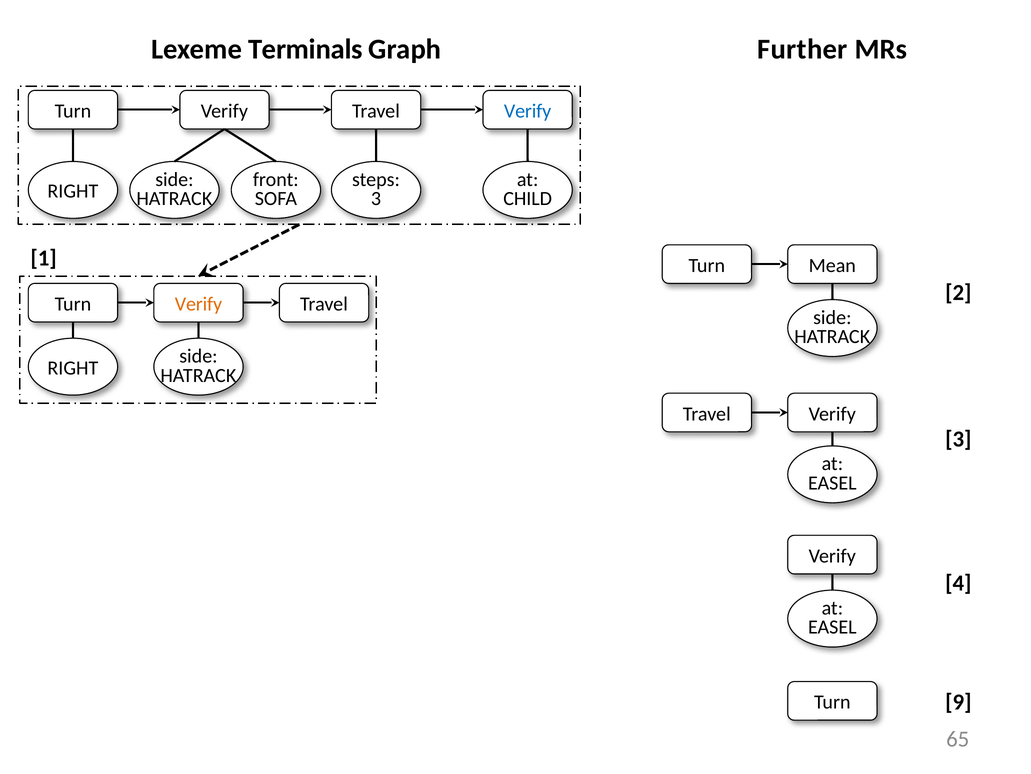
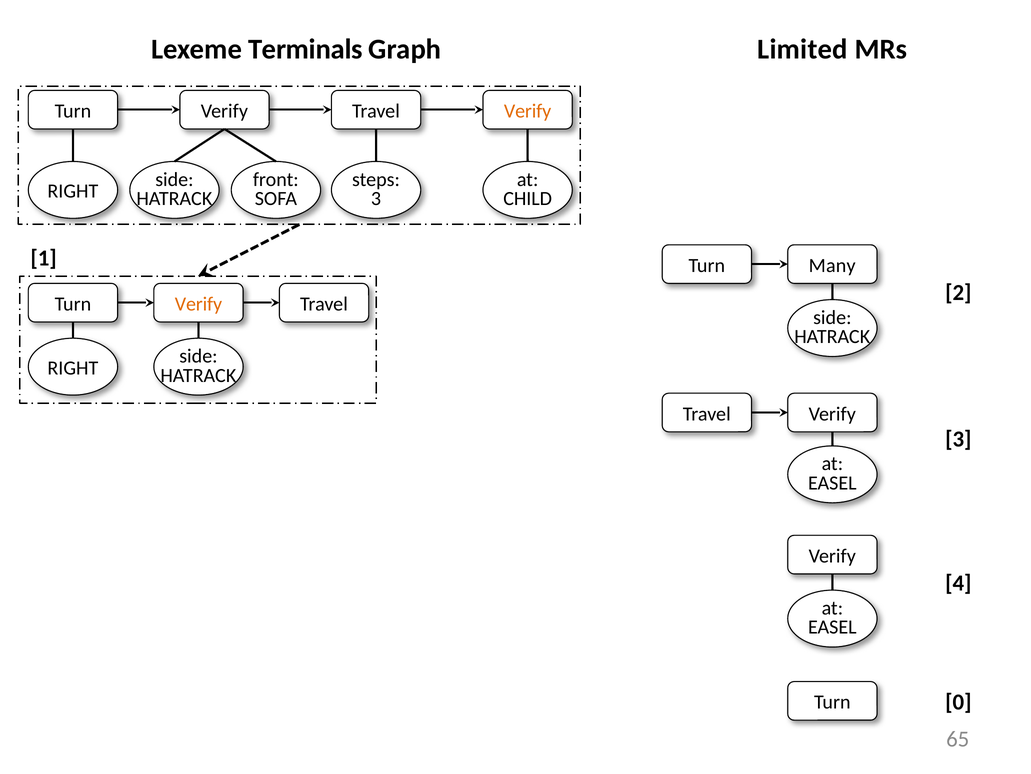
Further: Further -> Limited
Verify at (528, 111) colour: blue -> orange
Mean: Mean -> Many
9: 9 -> 0
